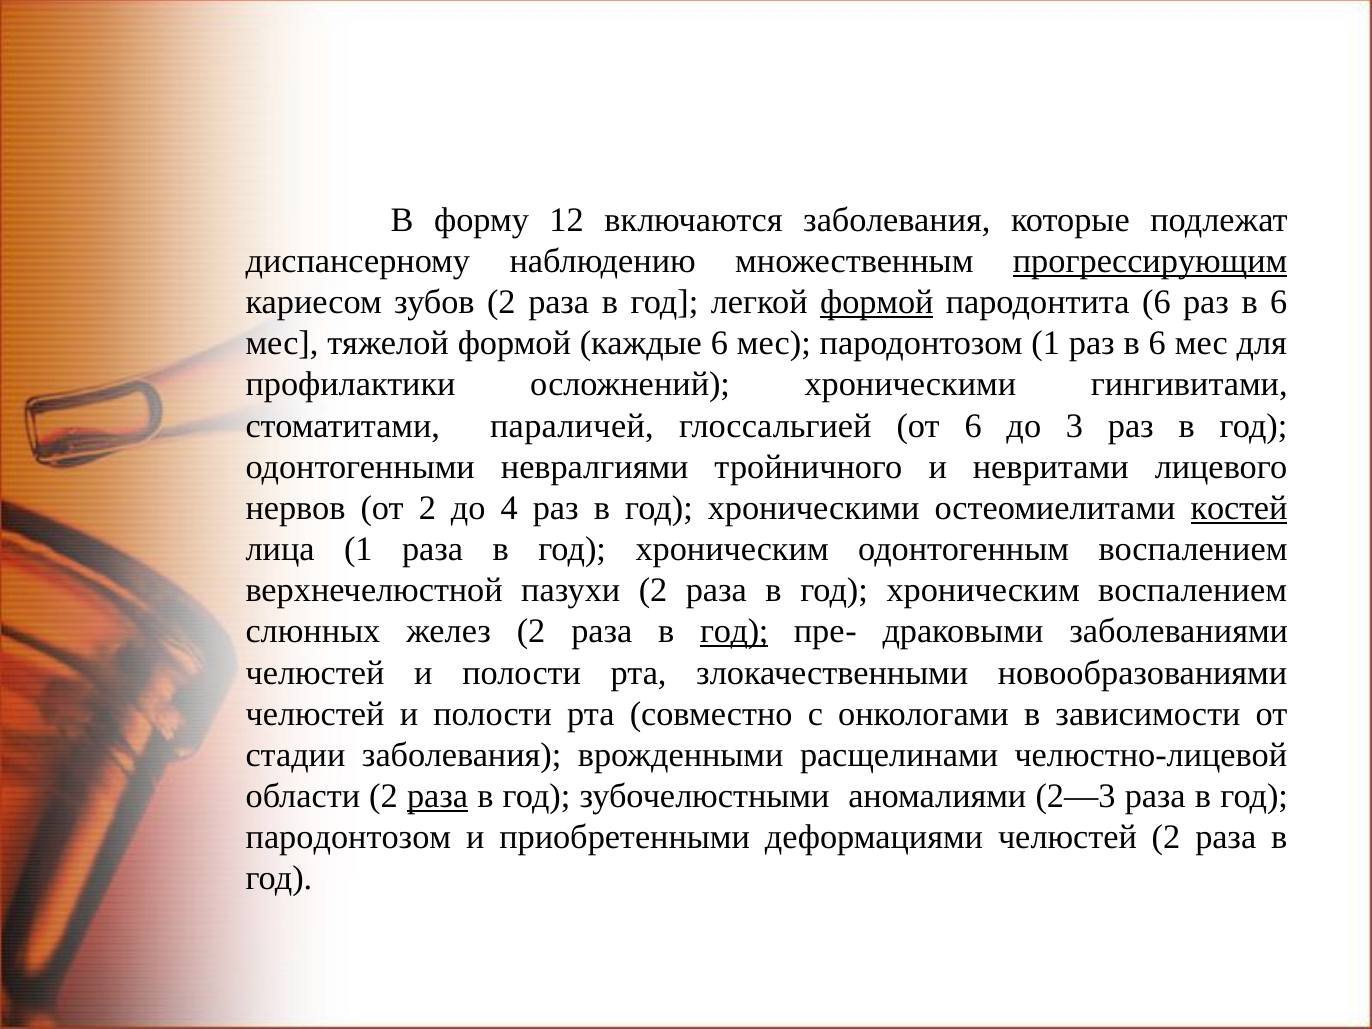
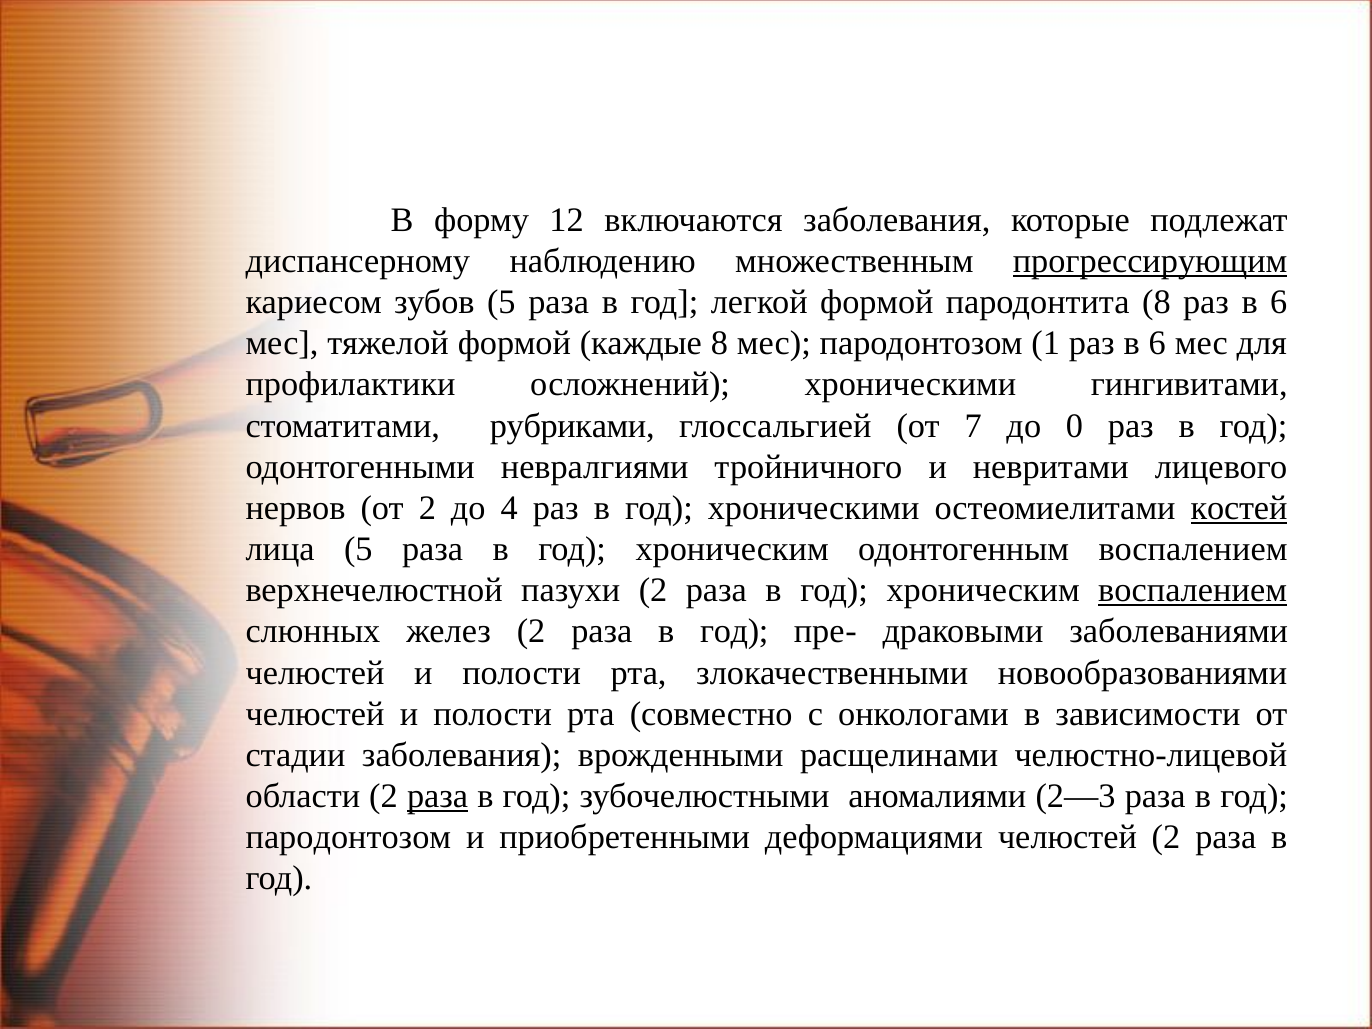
зубов 2: 2 -> 5
формой at (877, 302) underline: present -> none
пародонтита 6: 6 -> 8
каждые 6: 6 -> 8
параличей: параличей -> рубриками
от 6: 6 -> 7
3: 3 -> 0
лица 1: 1 -> 5
воспалением at (1193, 590) underline: none -> present
год at (734, 632) underline: present -> none
